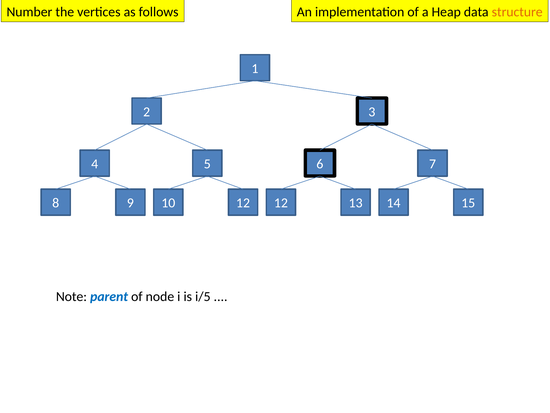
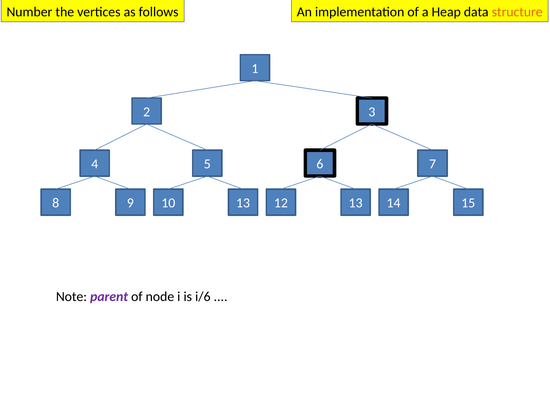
10 12: 12 -> 13
parent colour: blue -> purple
i/5: i/5 -> i/6
